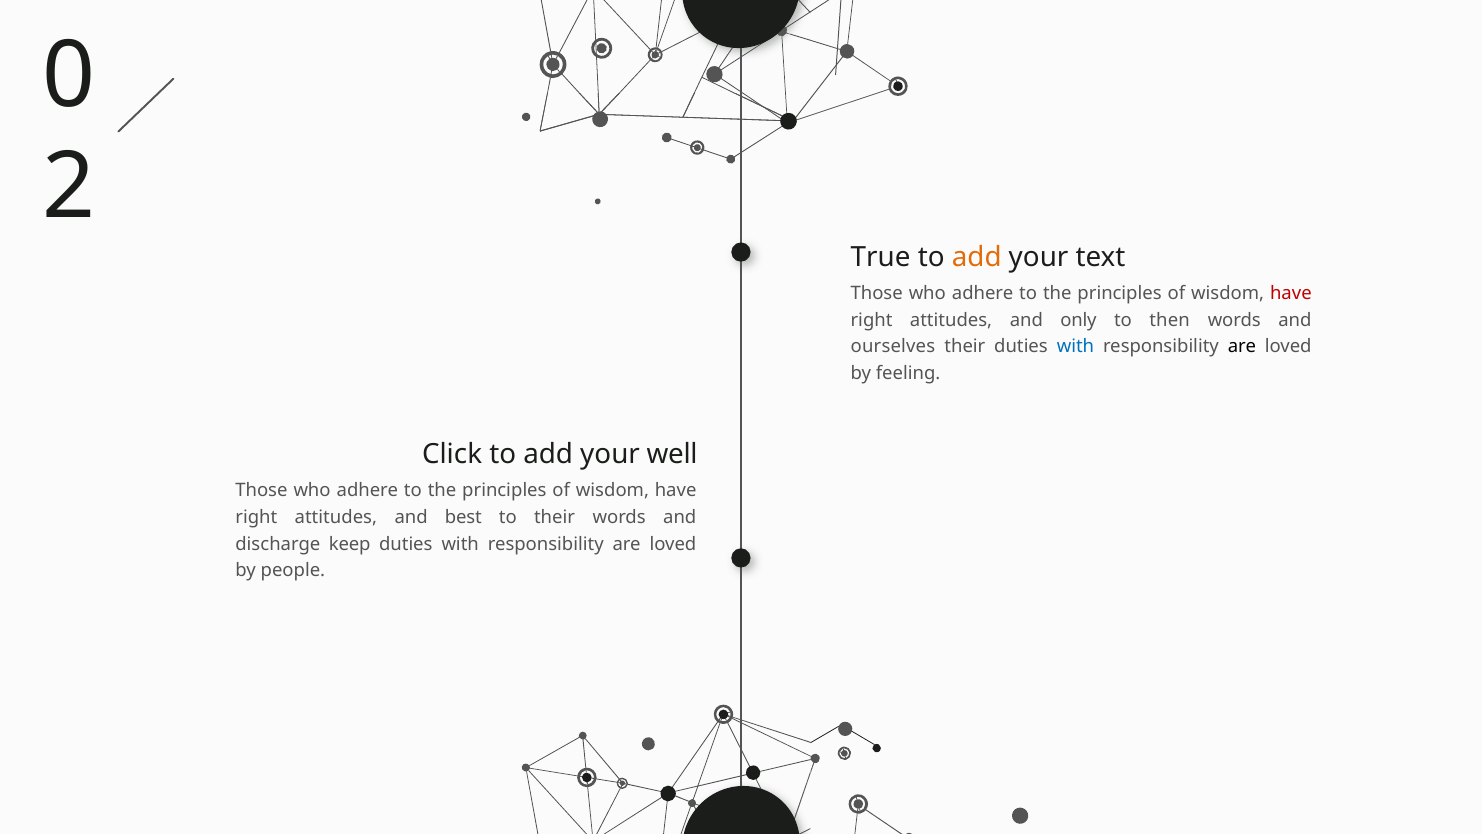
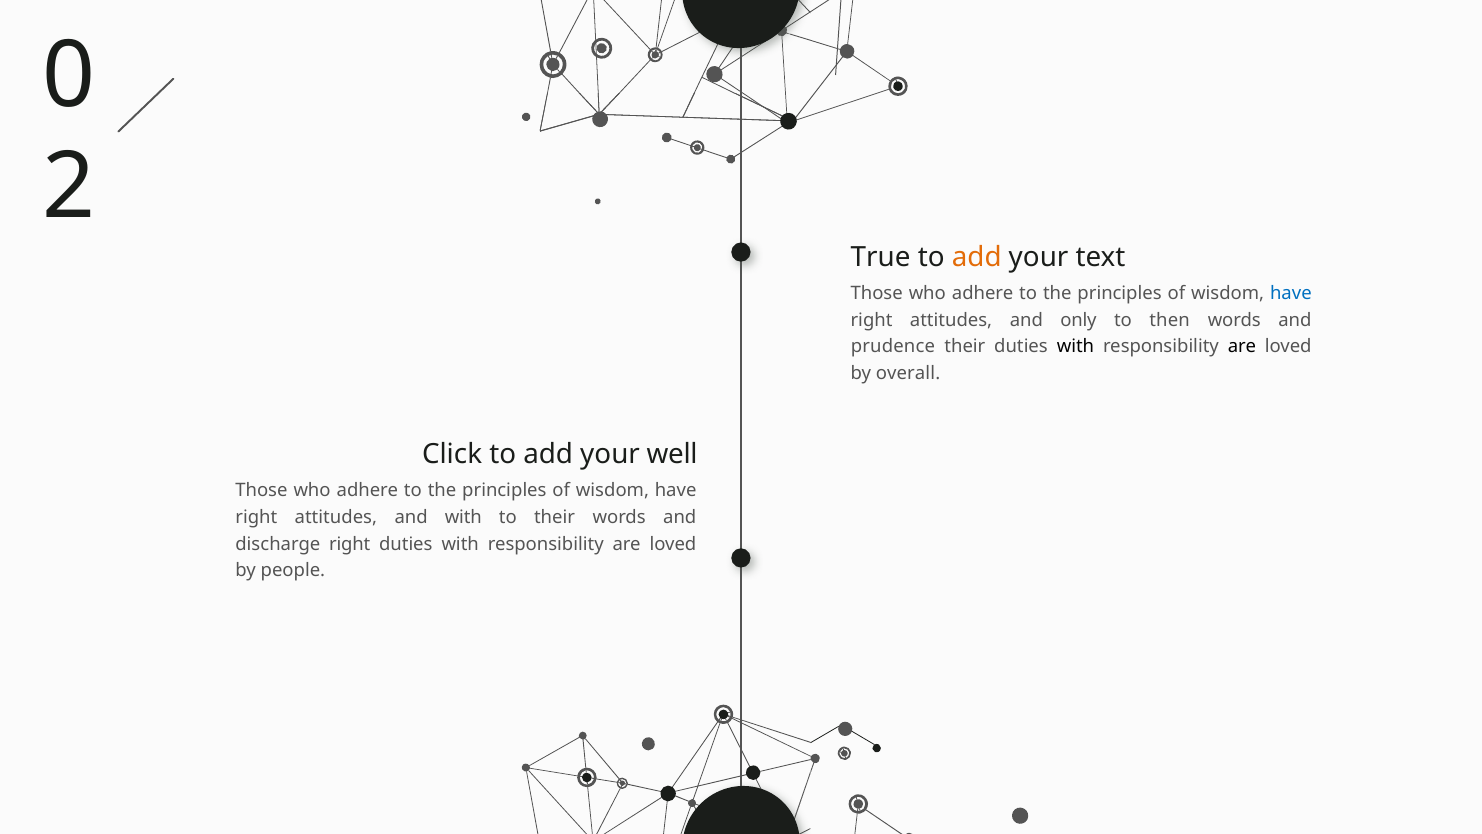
have at (1291, 293) colour: red -> blue
ourselves: ourselves -> prudence
with at (1075, 347) colour: blue -> black
feeling: feeling -> overall
and best: best -> with
discharge keep: keep -> right
